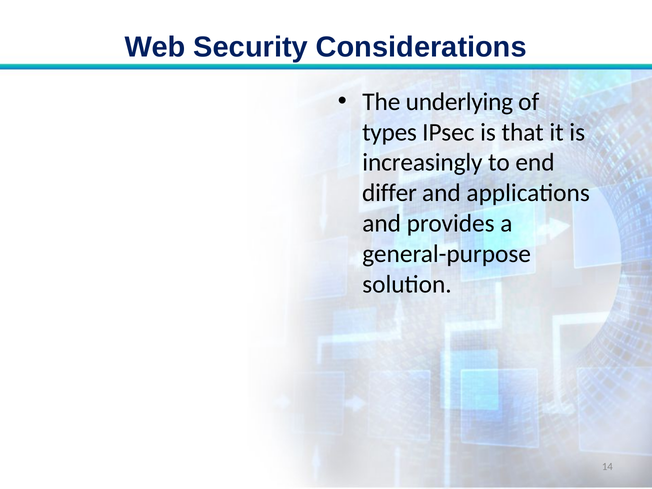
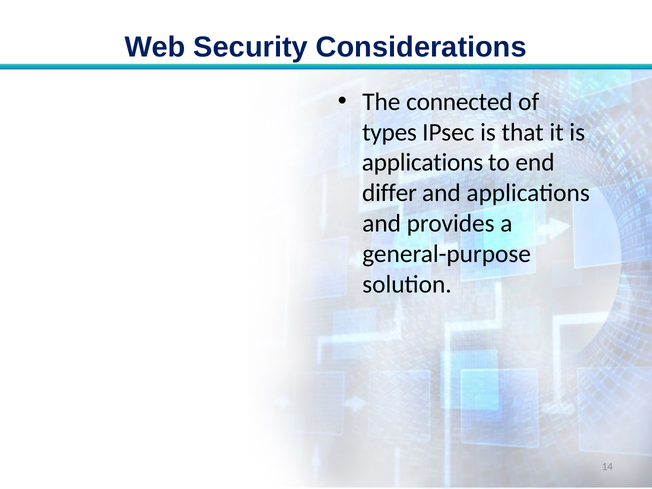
underlying: underlying -> connected
increasingly at (422, 163): increasingly -> applications
